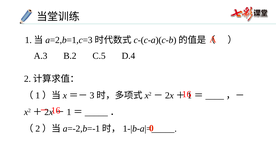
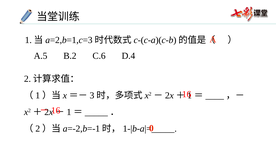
A.3: A.3 -> A.5
C.5: C.5 -> C.6
